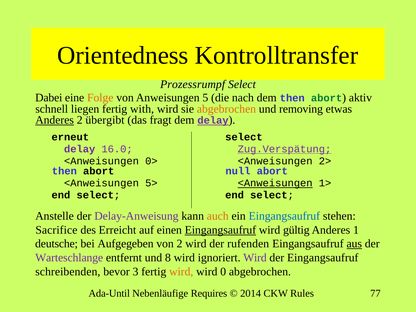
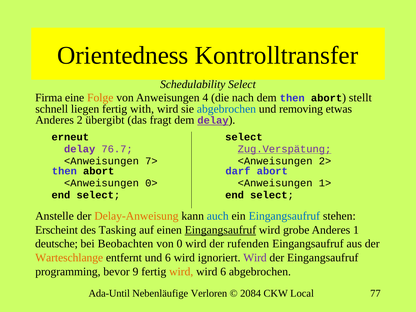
Prozessrumpf: Prozessrumpf -> Schedulability
Dabei: Dabei -> Firma
5: 5 -> 4
abort at (327, 98) colour: green -> black
aktiv: aktiv -> stellt
abgebrochen at (226, 109) colour: orange -> blue
Anderes at (55, 120) underline: present -> none
16.0: 16.0 -> 76.7
0>: 0> -> 7>
null: null -> darf
5>: 5> -> 0>
<Anweisungen at (275, 183) underline: present -> none
Delay-Anweisung colour: purple -> orange
auch colour: orange -> blue
Sacrifice: Sacrifice -> Erscheint
Erreicht: Erreicht -> Tasking
gültig: gültig -> grobe
Aufgegeben: Aufgegeben -> Beobachten
von 2: 2 -> 0
aus underline: present -> none
Warteschlange colour: purple -> orange
und 8: 8 -> 6
schreibenden: schreibenden -> programming
3: 3 -> 9
wird 0: 0 -> 6
Requires: Requires -> Verloren
2014: 2014 -> 2084
Rules: Rules -> Local
